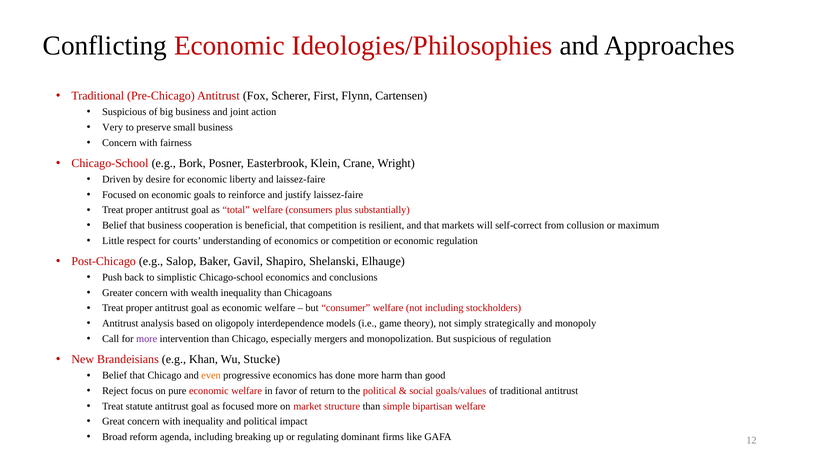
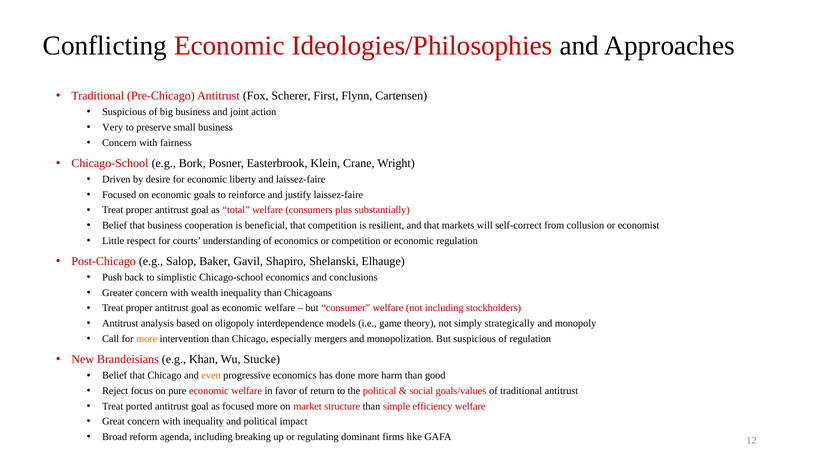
maximum: maximum -> economist
more at (147, 339) colour: purple -> orange
statute: statute -> ported
bipartisan: bipartisan -> efficiency
